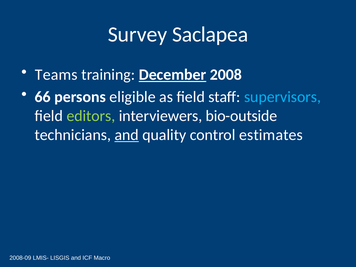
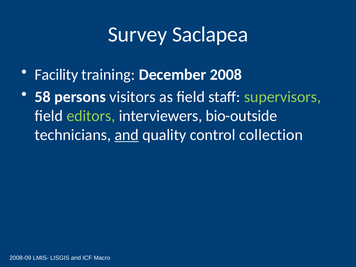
Teams: Teams -> Facility
December underline: present -> none
66: 66 -> 58
eligible: eligible -> visitors
supervisors colour: light blue -> light green
estimates: estimates -> collection
